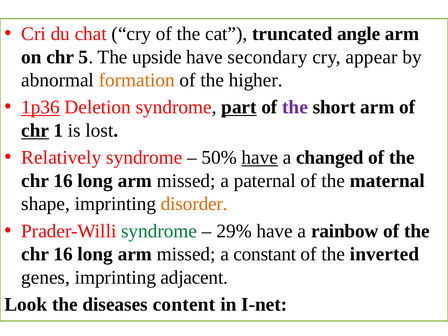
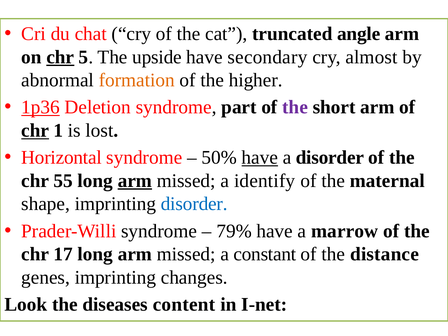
chr at (60, 57) underline: none -> present
appear: appear -> almost
part underline: present -> none
Relatively: Relatively -> Horizontal
a changed: changed -> disorder
16 at (63, 181): 16 -> 55
arm at (135, 181) underline: none -> present
paternal: paternal -> identify
disorder at (194, 204) colour: orange -> blue
syndrome at (159, 231) colour: green -> black
29%: 29% -> 79%
rainbow: rainbow -> marrow
16 at (63, 254): 16 -> 17
inverted: inverted -> distance
adjacent: adjacent -> changes
